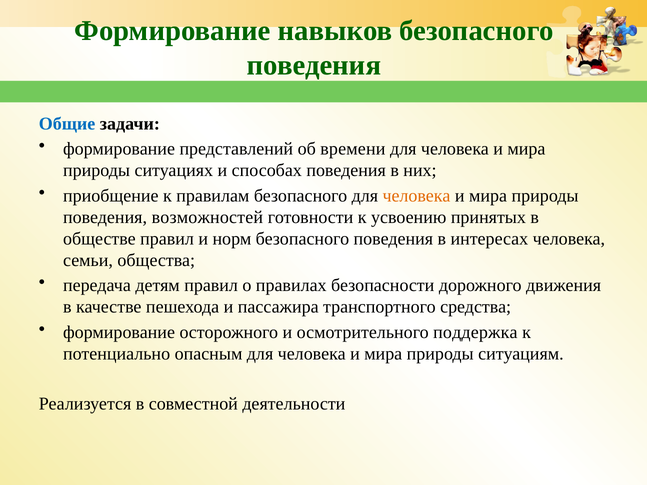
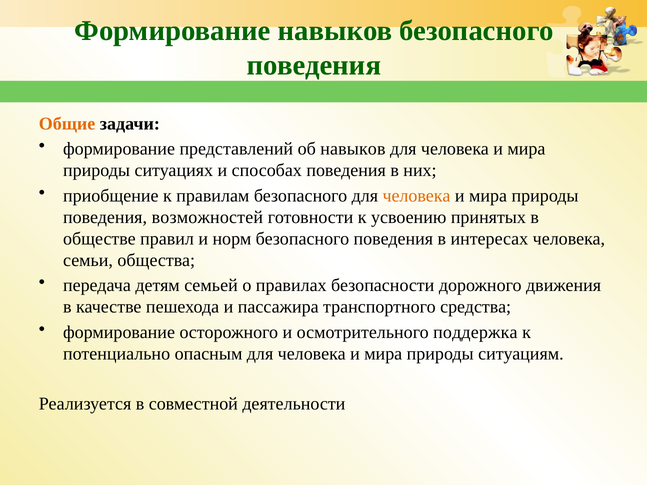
Общие colour: blue -> orange
об времени: времени -> навыков
детям правил: правил -> семьей
